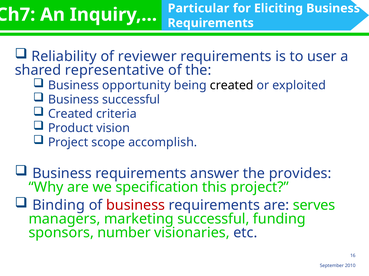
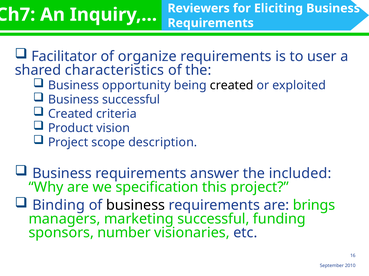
Particular: Particular -> Reviewers
Reliability: Reliability -> Facilitator
reviewer: reviewer -> organize
representative: representative -> characteristics
accomplish: accomplish -> description
provides: provides -> included
business at (136, 206) colour: red -> black
serves: serves -> brings
